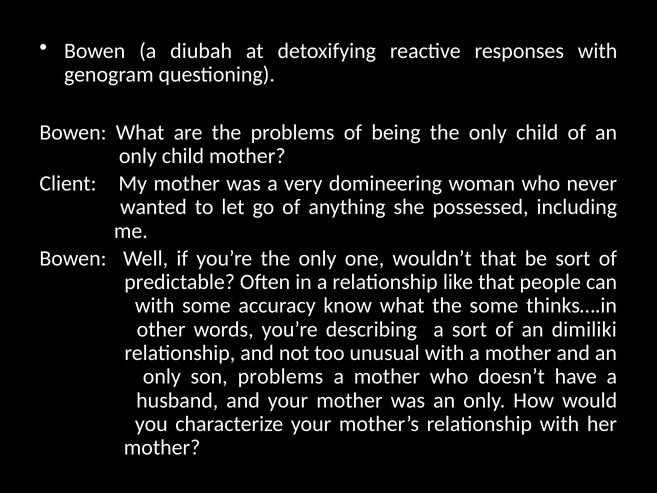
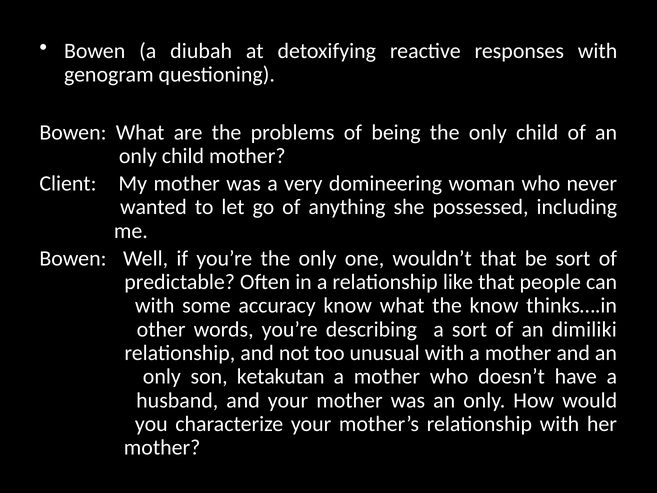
the some: some -> know
son problems: problems -> ketakutan
